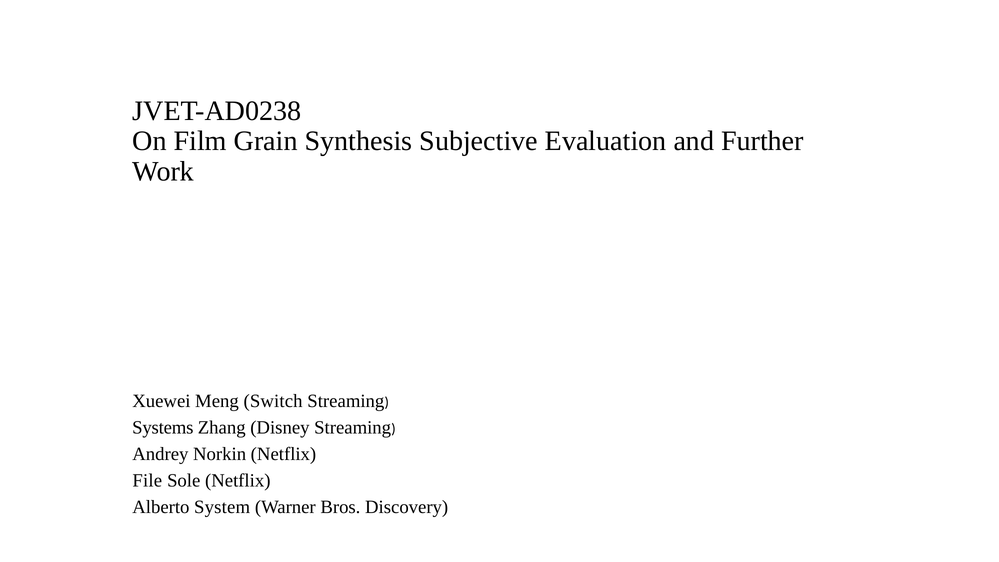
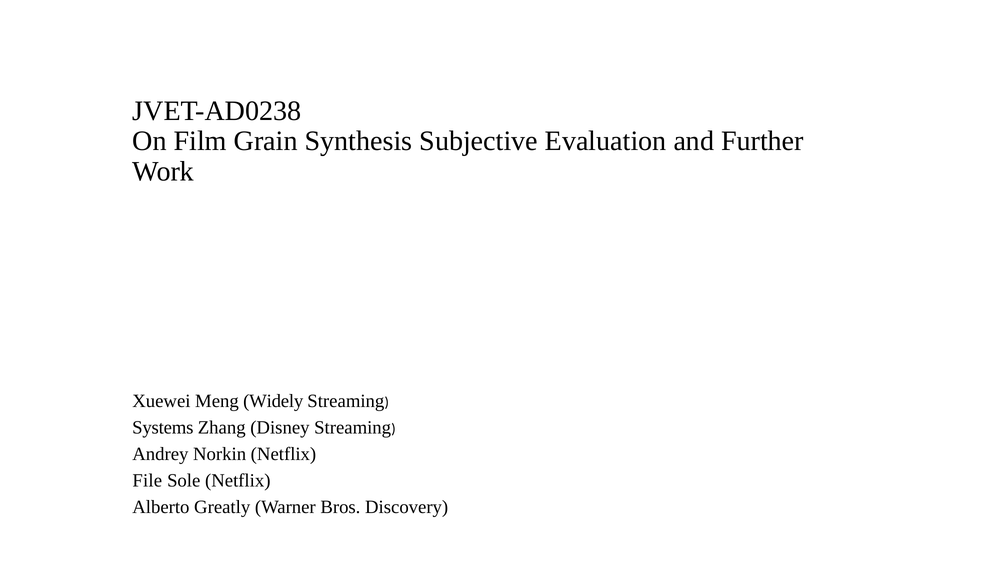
Switch: Switch -> Widely
System: System -> Greatly
